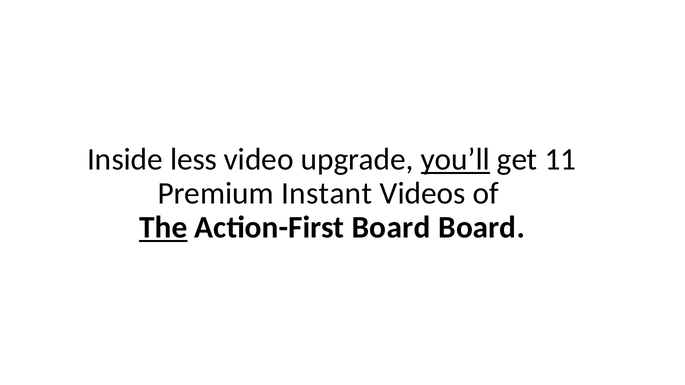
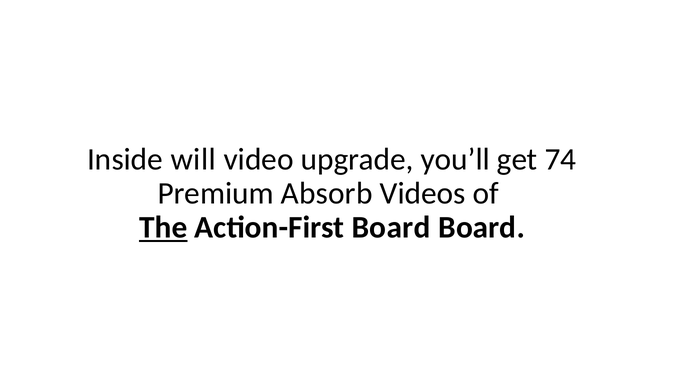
less: less -> will
you’ll underline: present -> none
11: 11 -> 74
Instant: Instant -> Absorb
